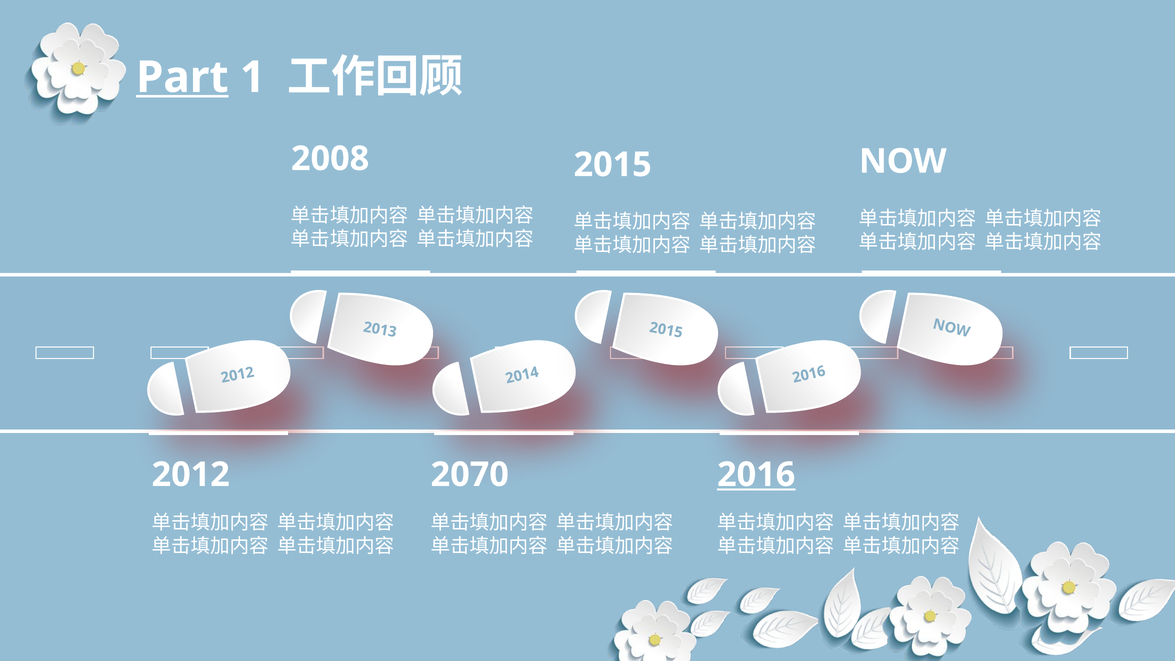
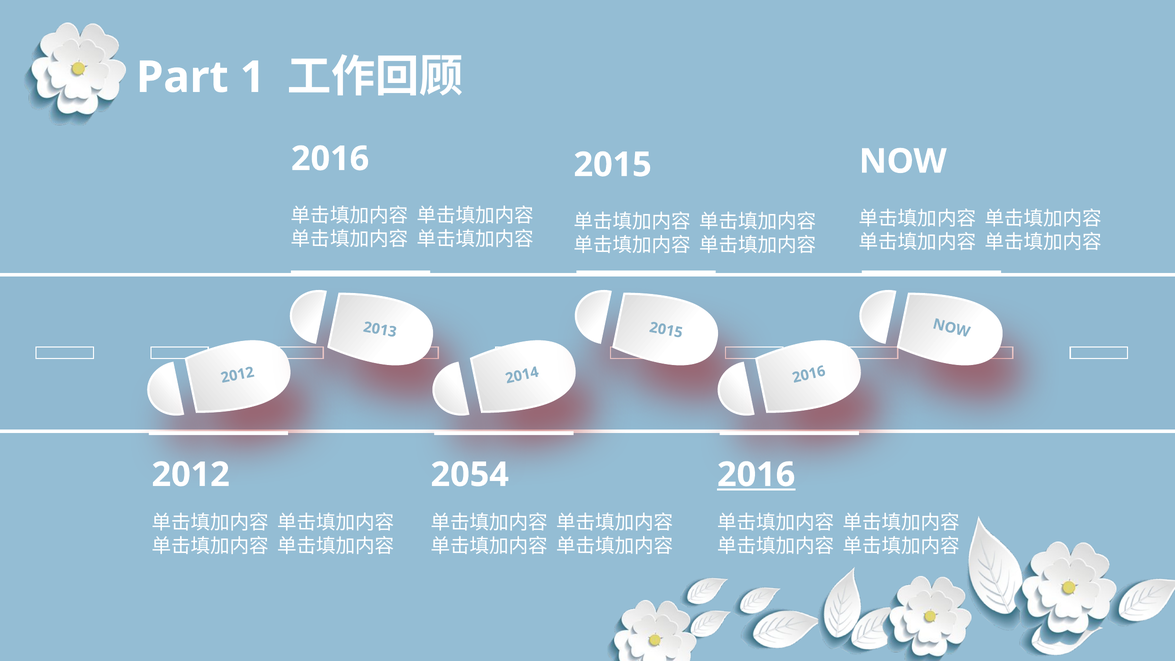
Part underline: present -> none
2008 at (330, 159): 2008 -> 2016
2070: 2070 -> 2054
